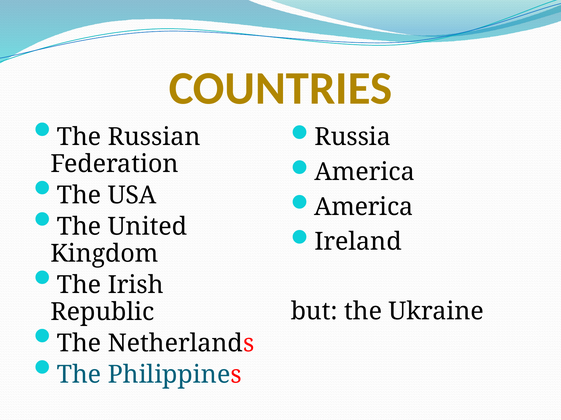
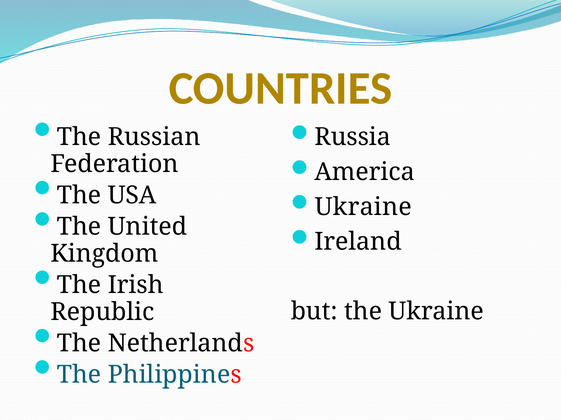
America at (364, 207): America -> Ukraine
